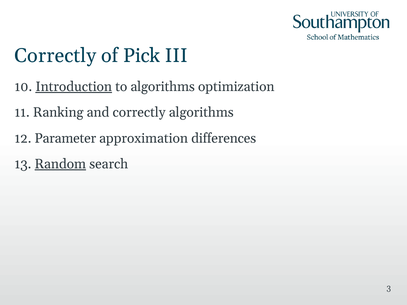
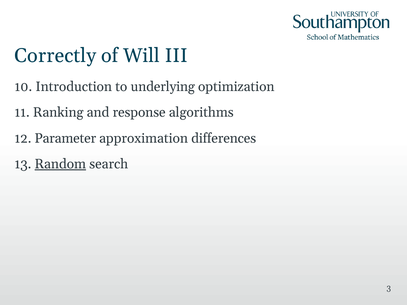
Pick: Pick -> Will
Introduction underline: present -> none
to algorithms: algorithms -> underlying
and correctly: correctly -> response
